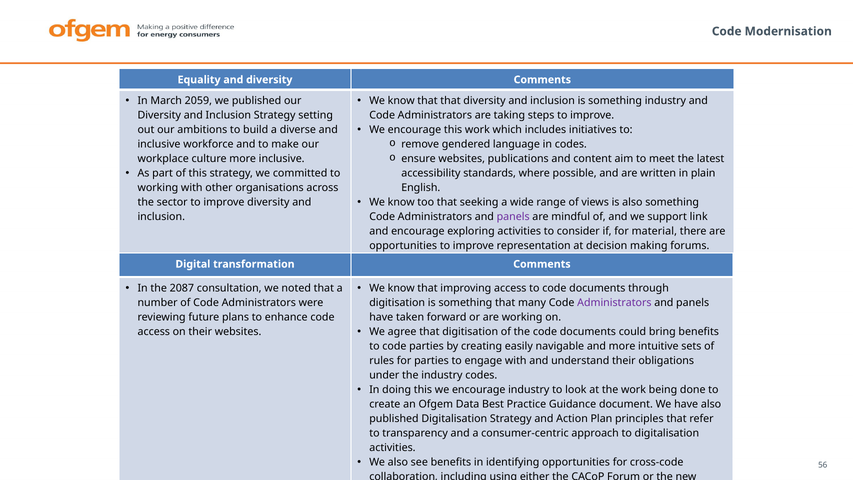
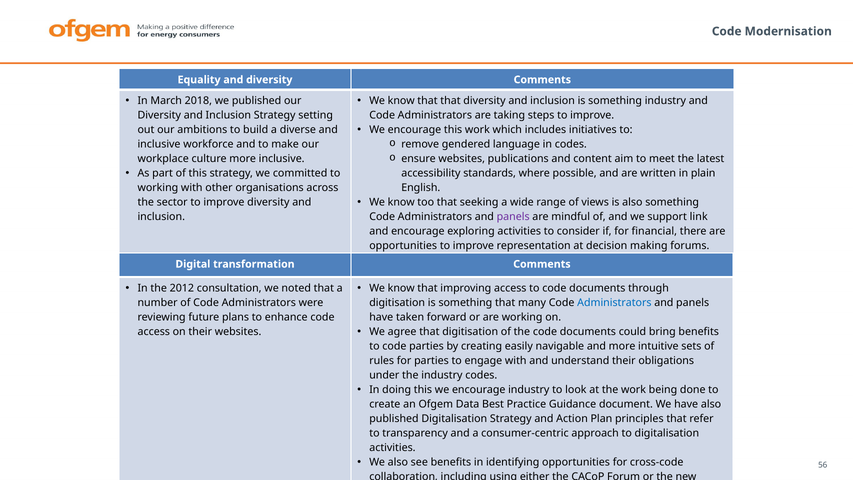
2059: 2059 -> 2018
material: material -> financial
2087: 2087 -> 2012
Administrators at (614, 303) colour: purple -> blue
